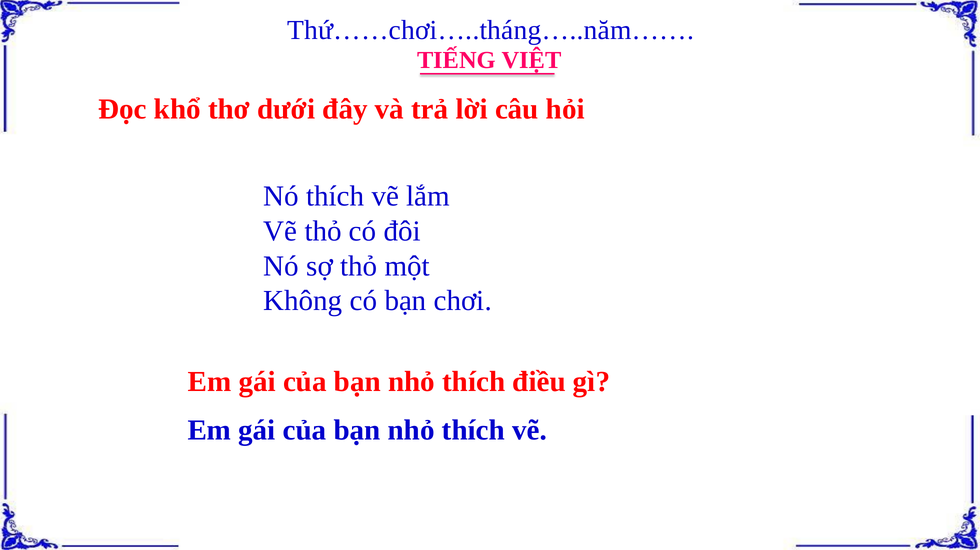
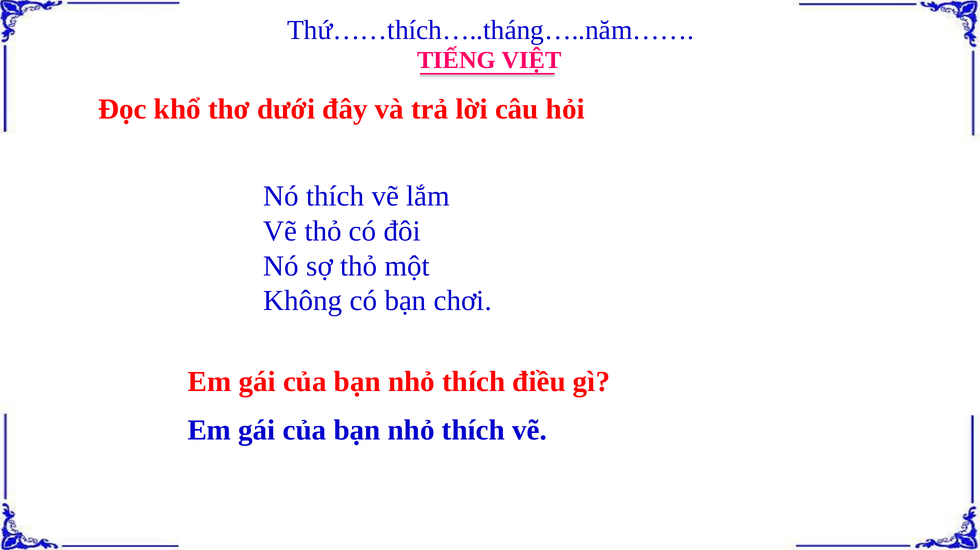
Thứ……chơi…..tháng…..năm……: Thứ……chơi…..tháng…..năm…… -> Thứ……thích…..tháng…..năm……
